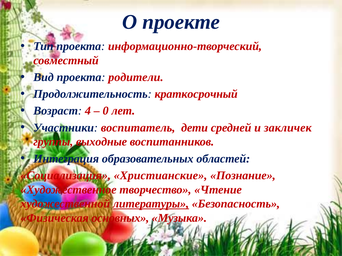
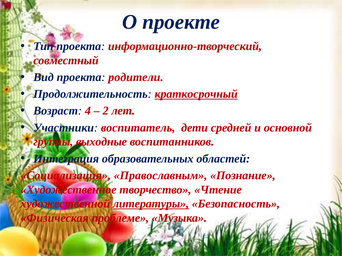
краткосрочный underline: none -> present
0: 0 -> 2
закличек: закличек -> основной
Христианские: Христианские -> Православным
основных: основных -> проблеме
